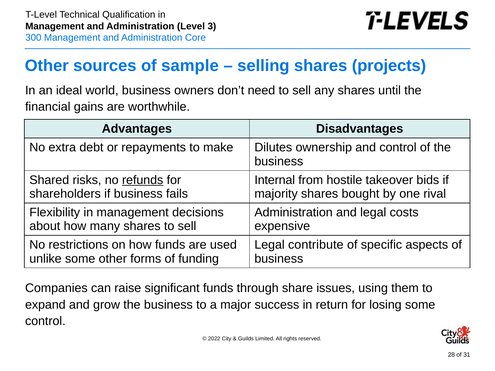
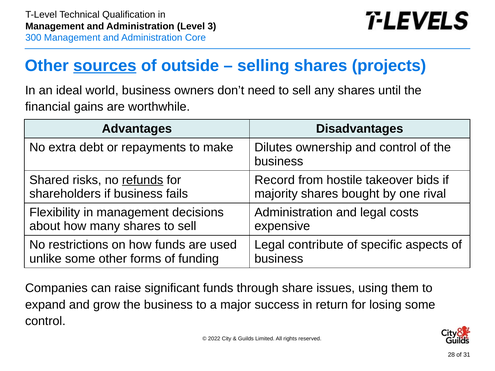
sources underline: none -> present
sample: sample -> outside
Internal: Internal -> Record
